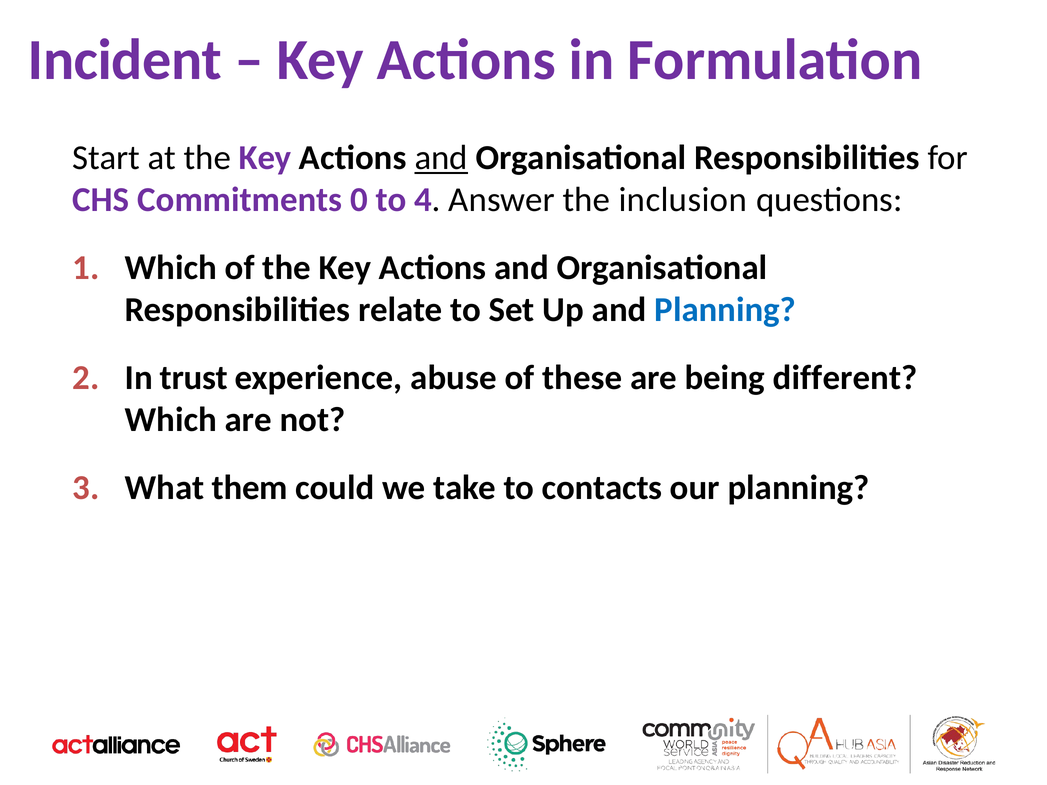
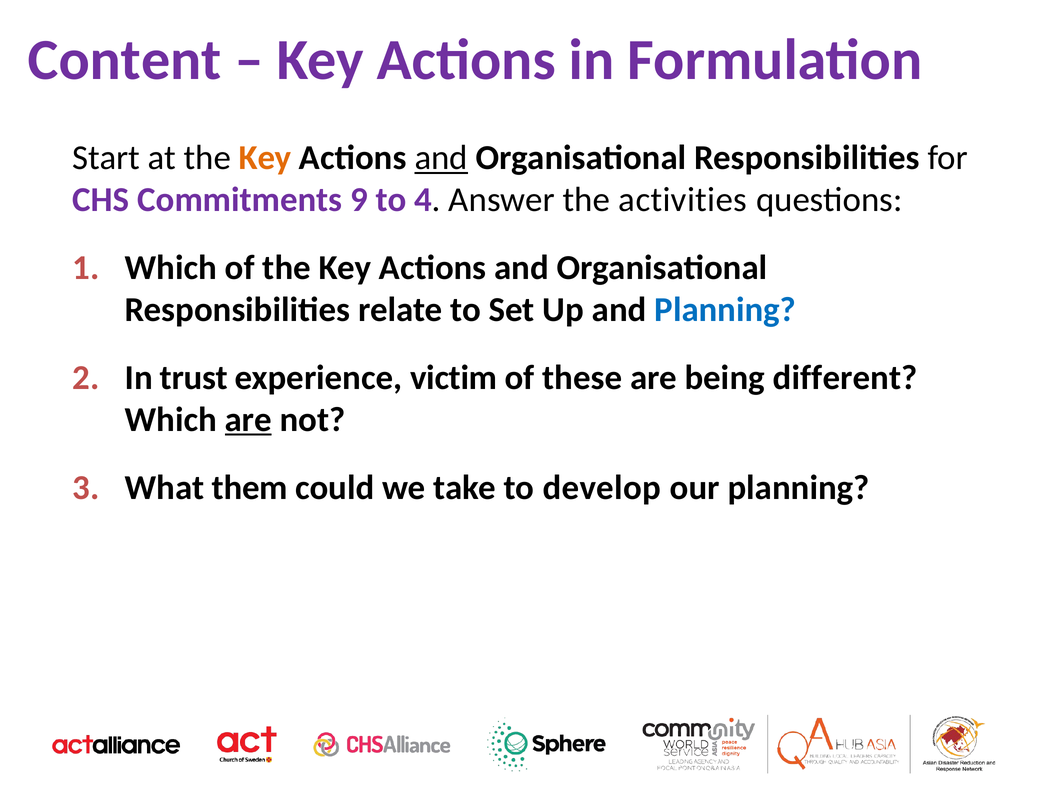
Incident: Incident -> Content
Key at (265, 158) colour: purple -> orange
0: 0 -> 9
inclusion: inclusion -> activities
abuse: abuse -> victim
are at (248, 420) underline: none -> present
contacts: contacts -> develop
